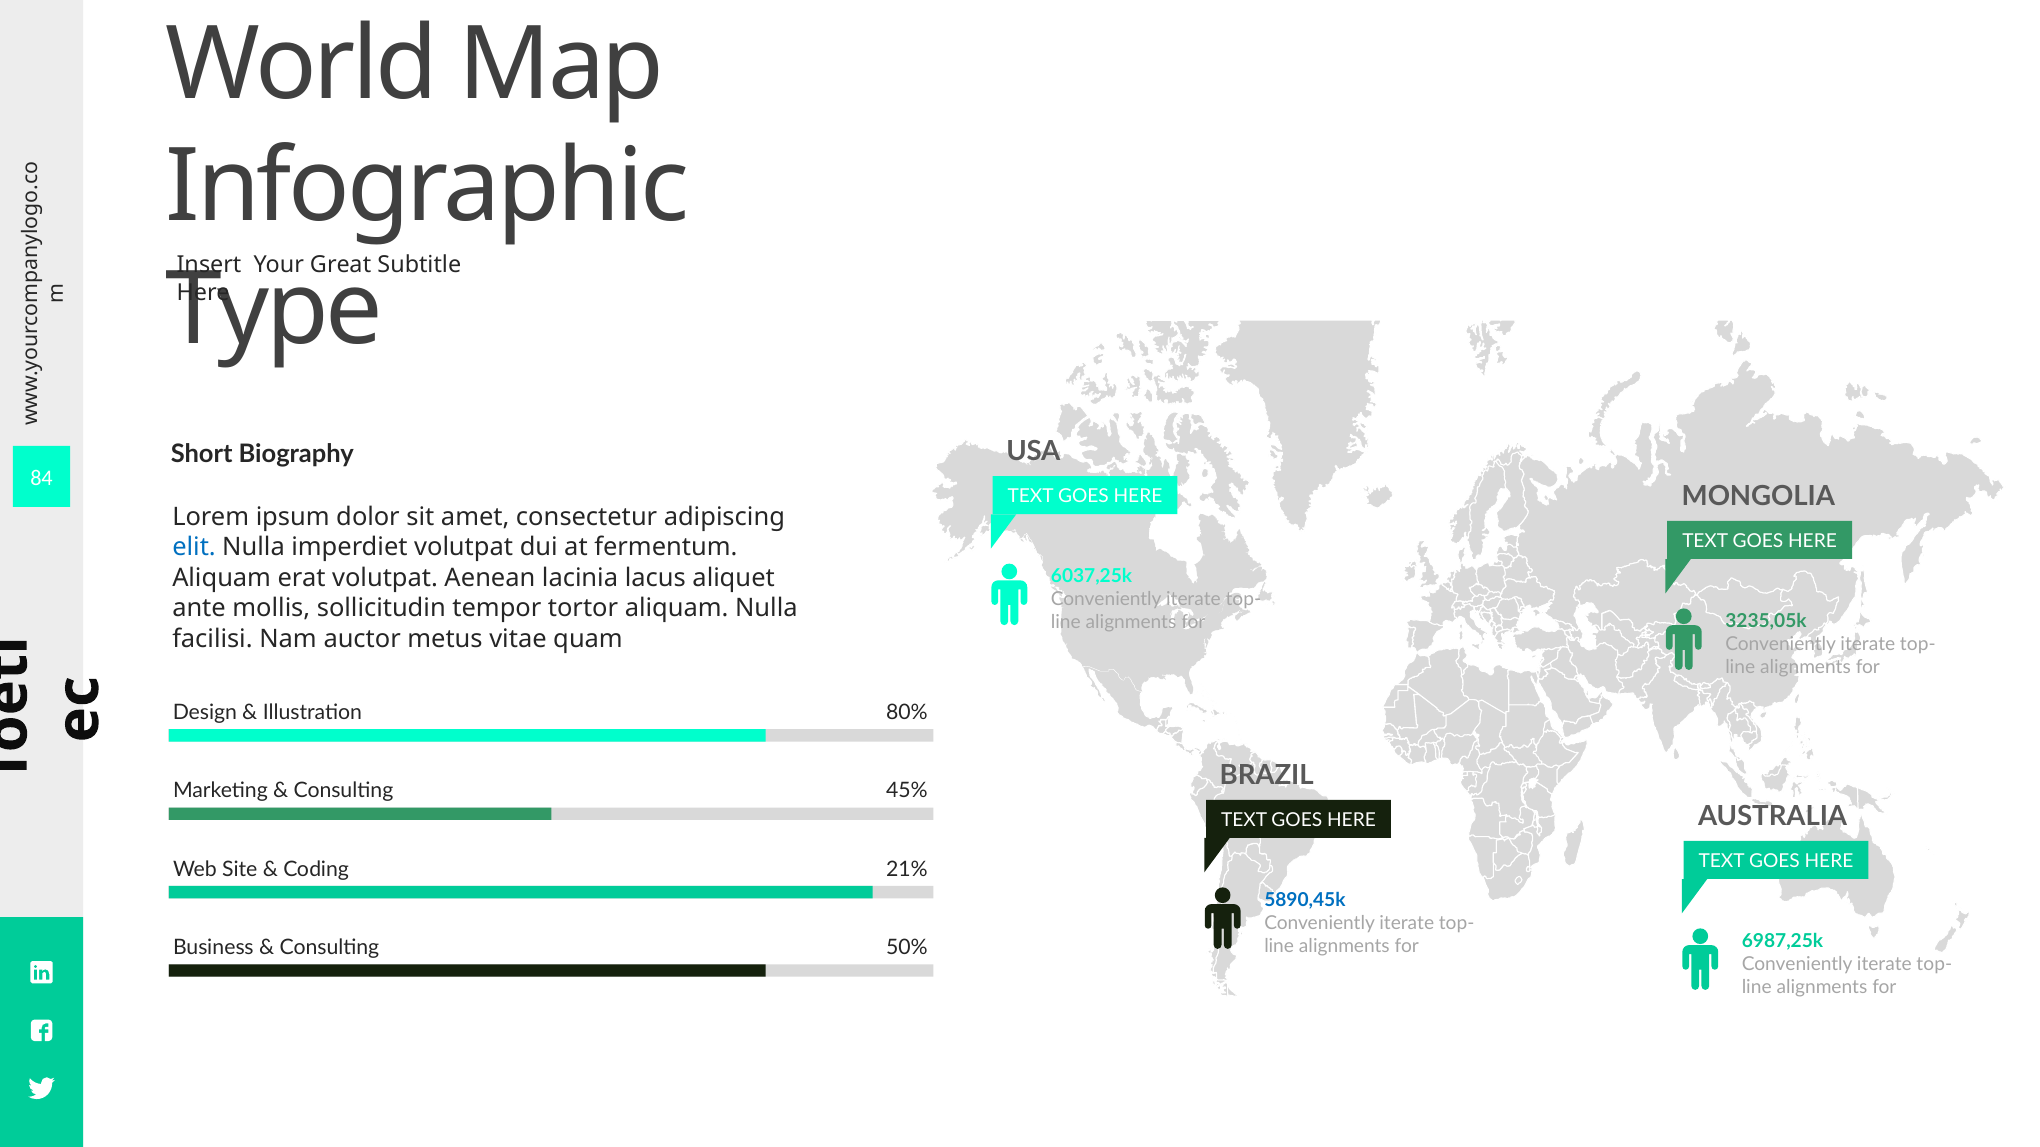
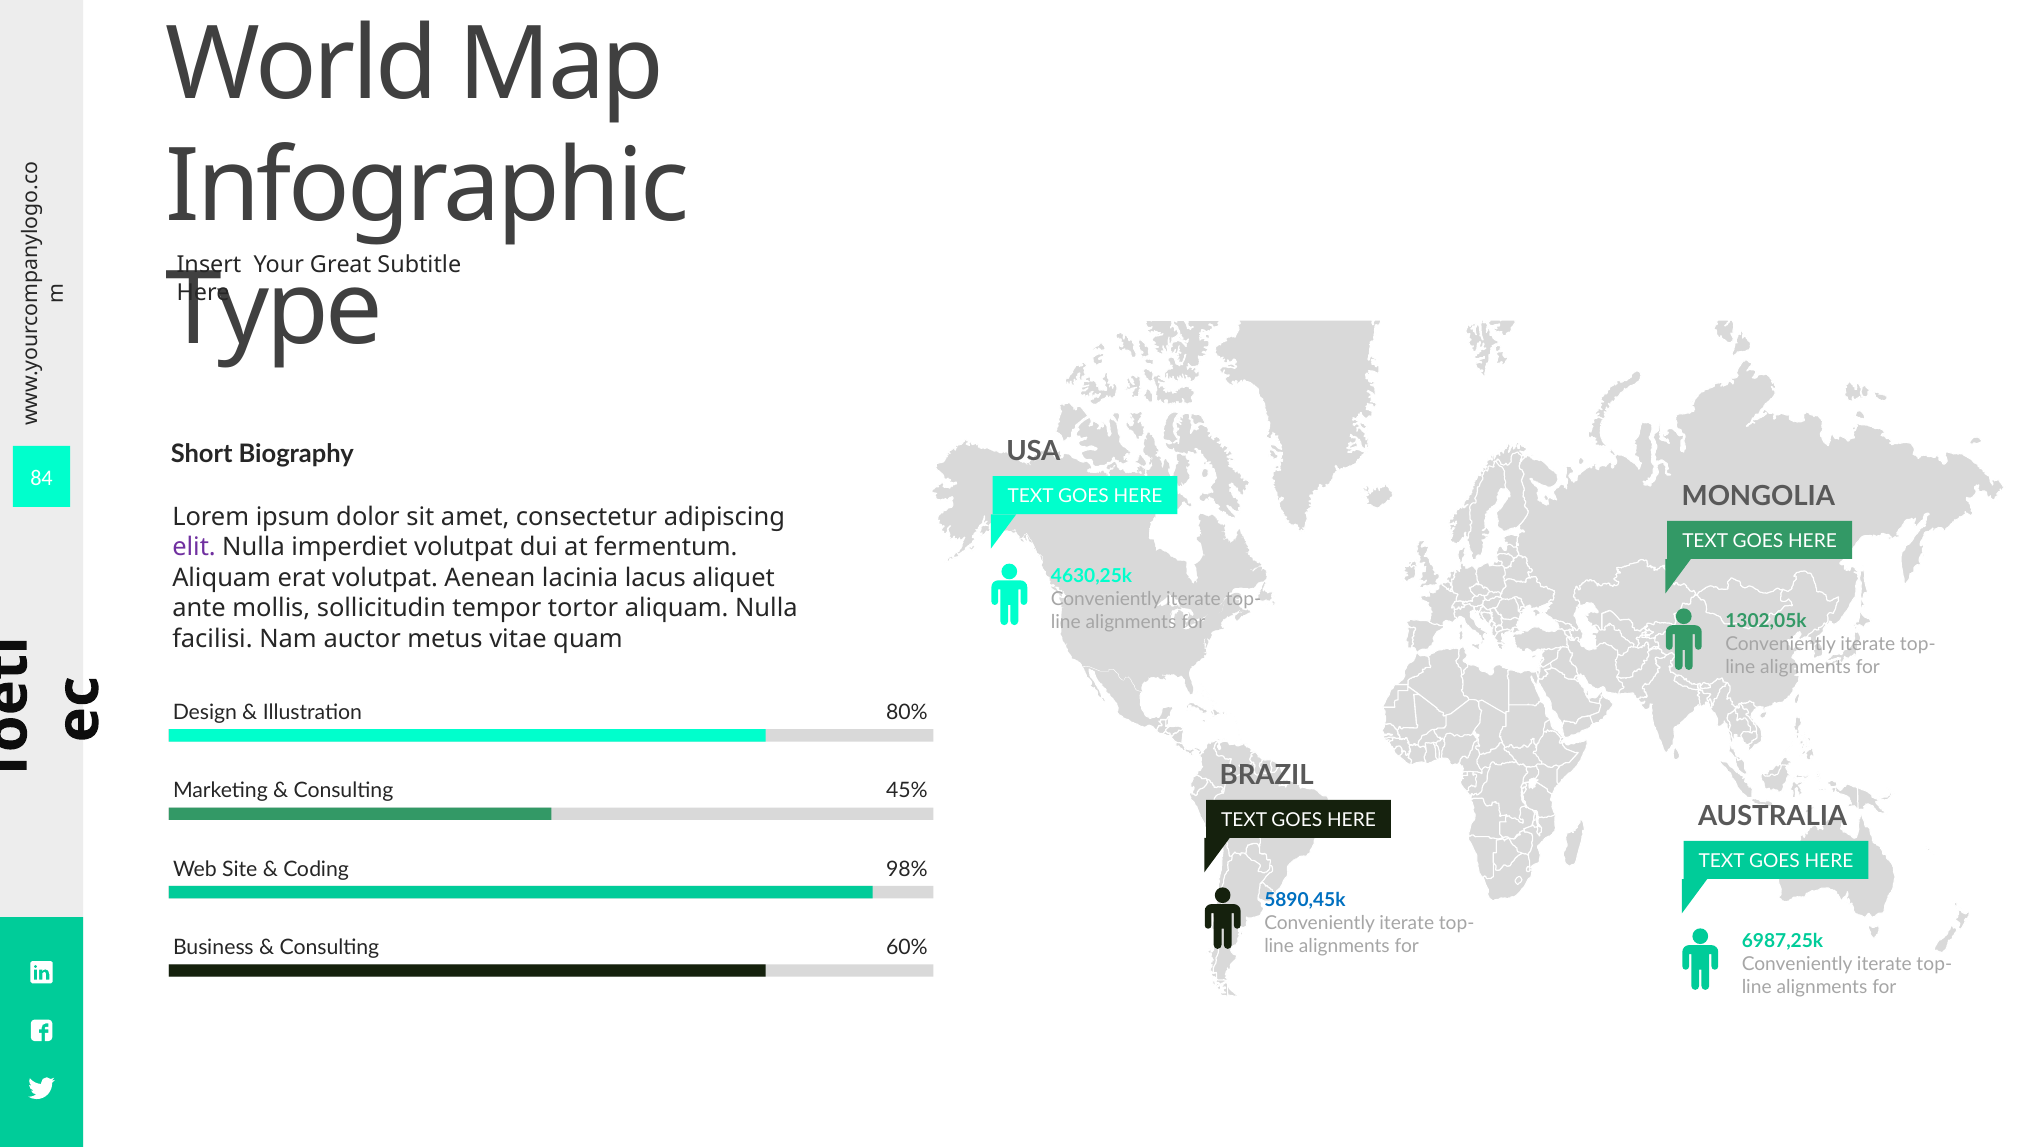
elit colour: blue -> purple
6037,25k: 6037,25k -> 4630,25k
3235,05k: 3235,05k -> 1302,05k
21%: 21% -> 98%
50%: 50% -> 60%
